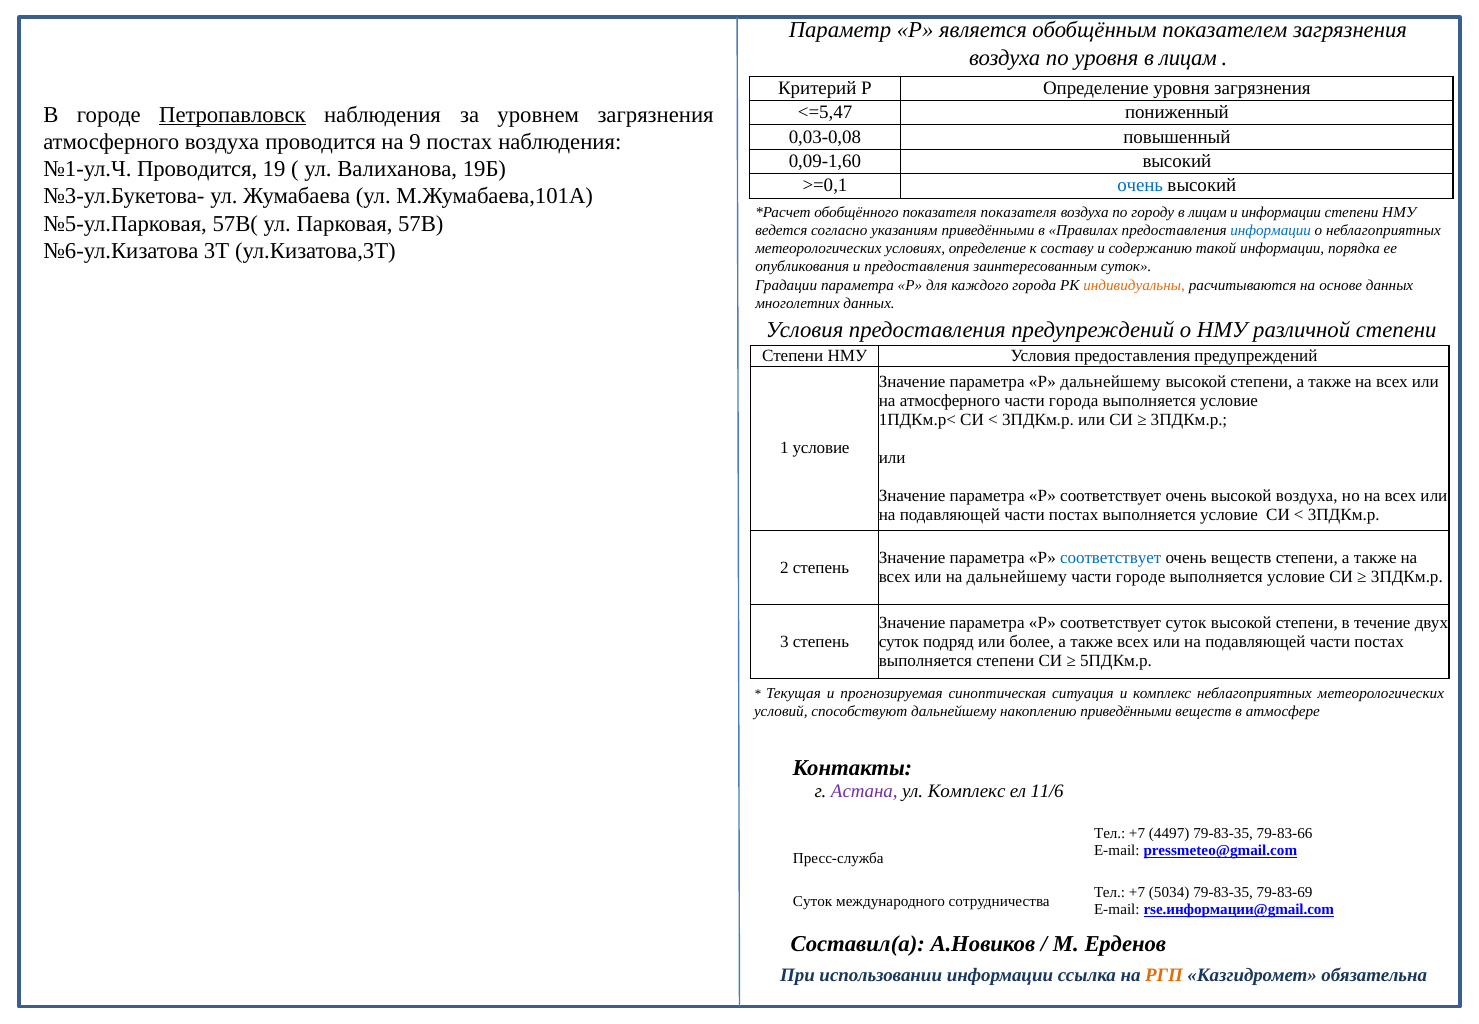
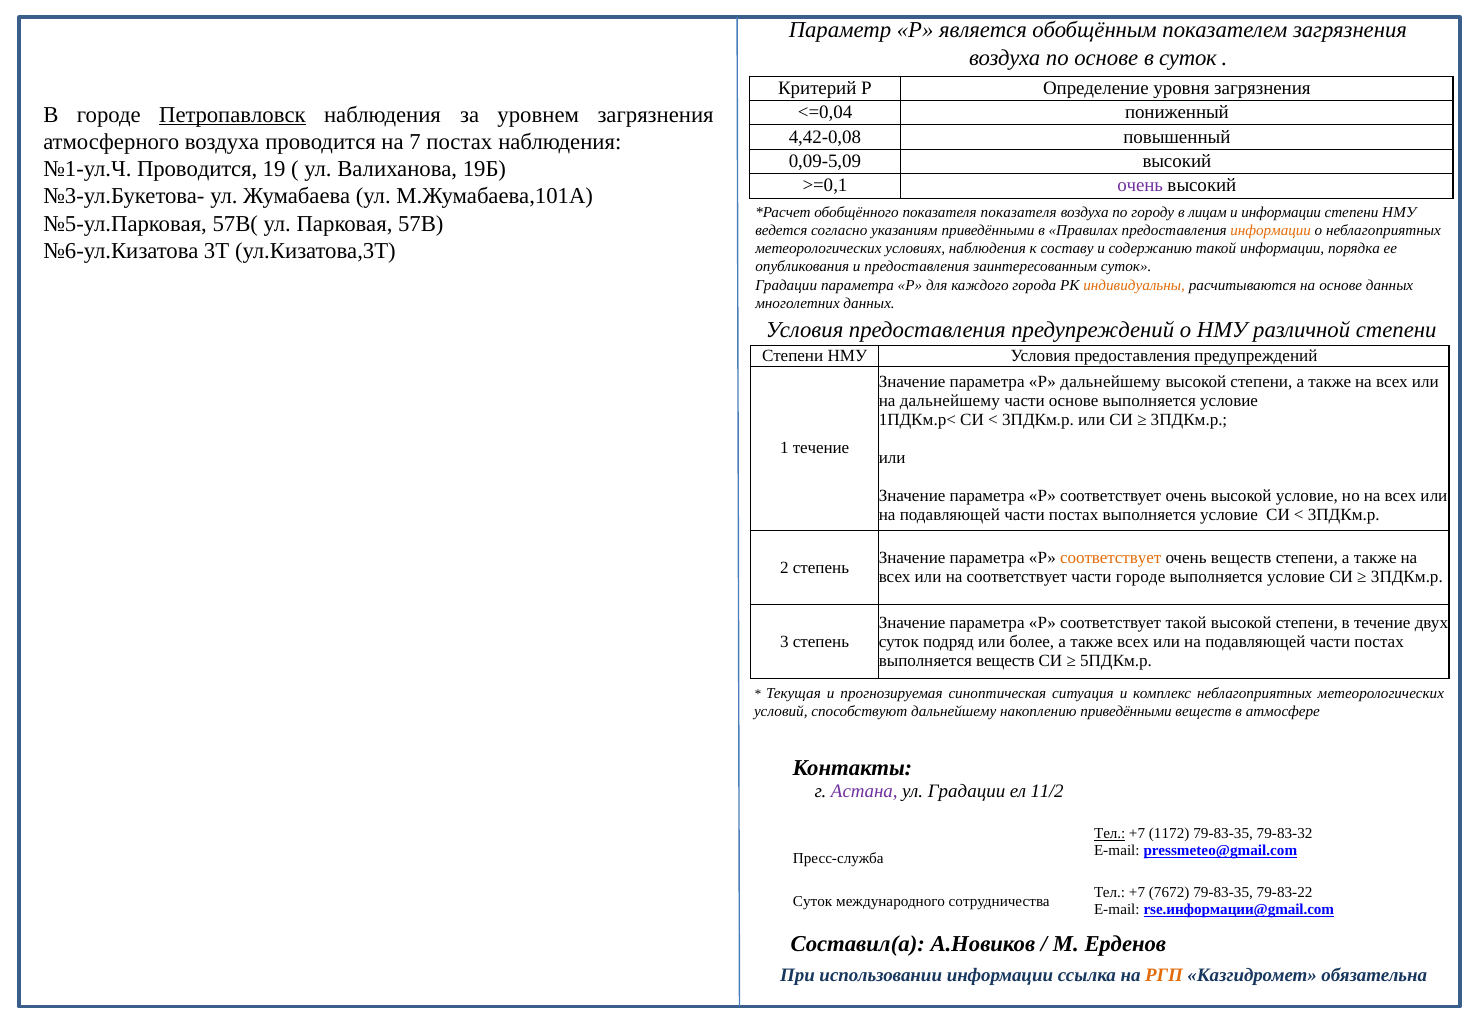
по уровня: уровня -> основе
лицам at (1188, 58): лицам -> суток
<=5,47: <=5,47 -> <=0,04
0,03-0,08: 0,03-0,08 -> 4,42-0,08
9: 9 -> 7
0,09-1,60: 0,09-1,60 -> 0,09-5,09
очень at (1140, 186) colour: blue -> purple
информации at (1271, 231) colour: blue -> orange
условиях определение: определение -> наблюдения
на атмосферного: атмосферного -> дальнейшему
части города: города -> основе
1 условие: условие -> течение
высокой воздуха: воздуха -> условие
соответствует at (1111, 558) colour: blue -> orange
на дальнейшему: дальнейшему -> соответствует
соответствует суток: суток -> такой
выполняется степени: степени -> веществ
ул Комплекс: Комплекс -> Градации
11/6: 11/6 -> 11/2
Тел at (1110, 834) underline: none -> present
4497: 4497 -> 1172
79-83-66: 79-83-66 -> 79-83-32
5034: 5034 -> 7672
79-83-69: 79-83-69 -> 79-83-22
